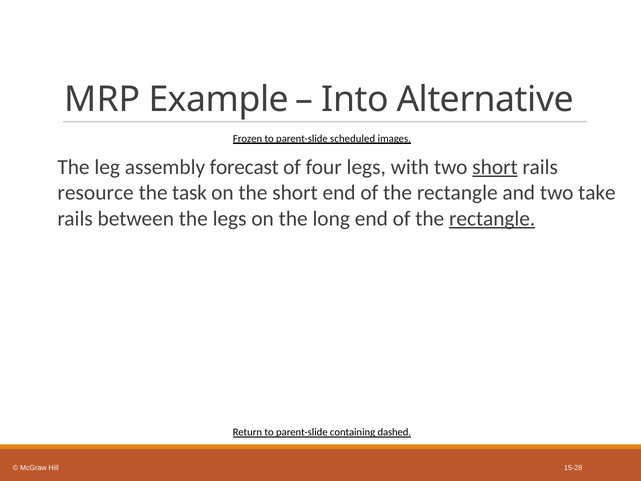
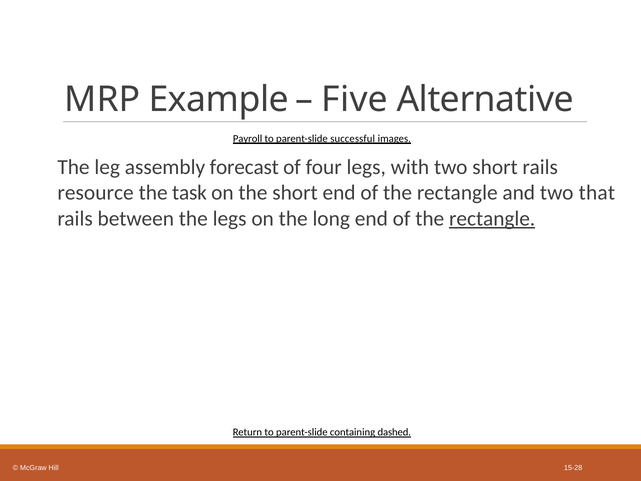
Into: Into -> Five
Frozen: Frozen -> Payroll
scheduled: scheduled -> successful
short at (495, 167) underline: present -> none
take: take -> that
